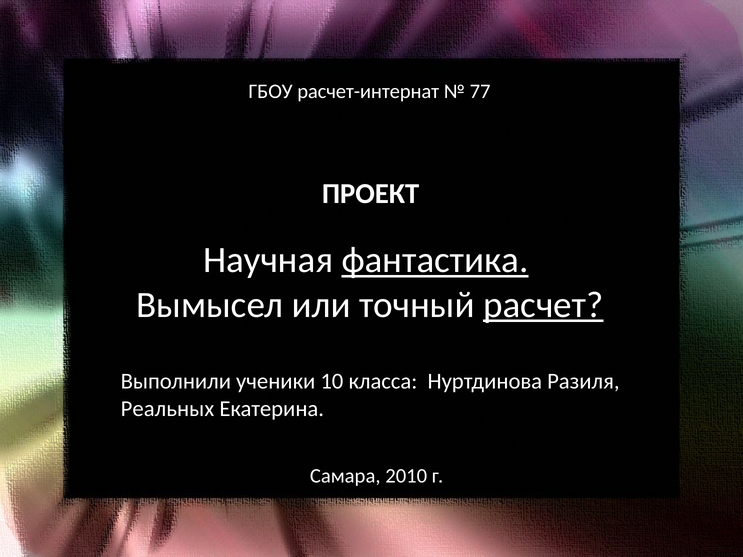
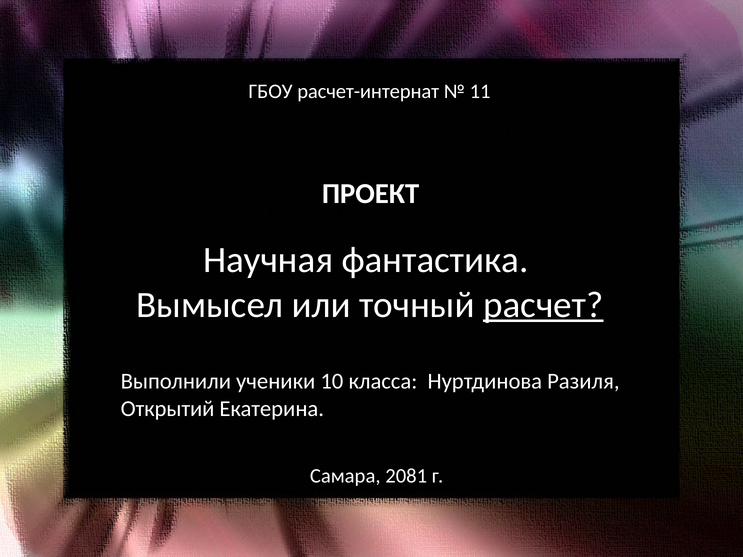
77: 77 -> 11
фантастика underline: present -> none
Реальных: Реальных -> Открытий
2010: 2010 -> 2081
